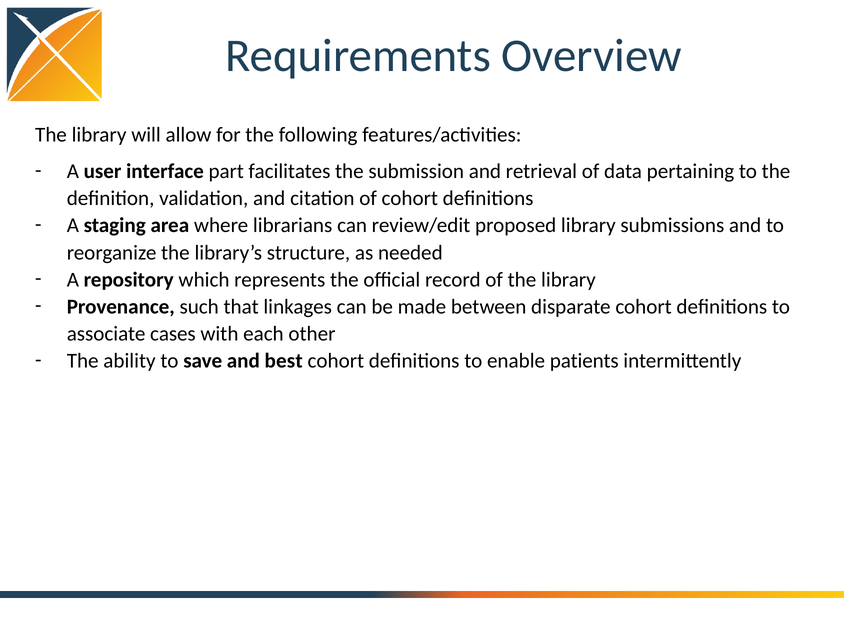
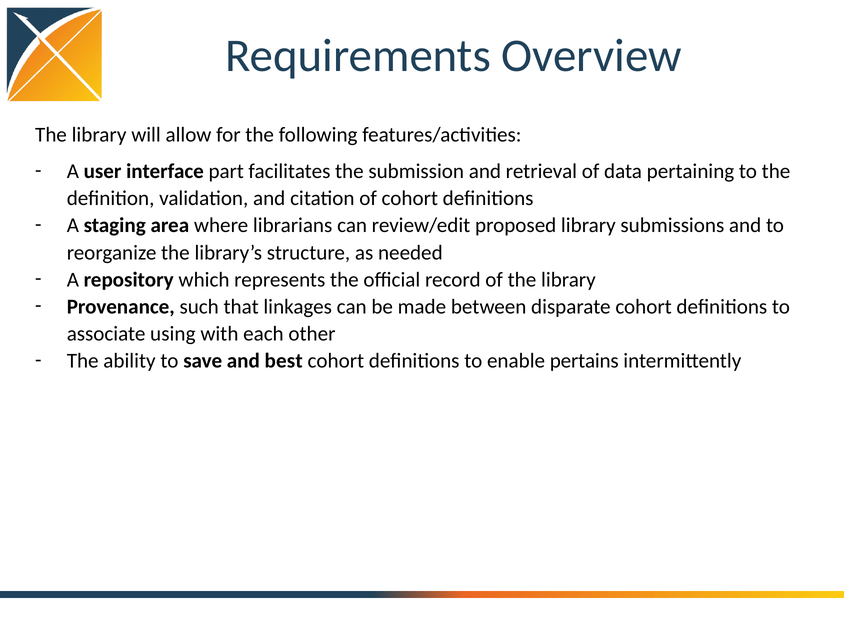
cases: cases -> using
patients: patients -> pertains
